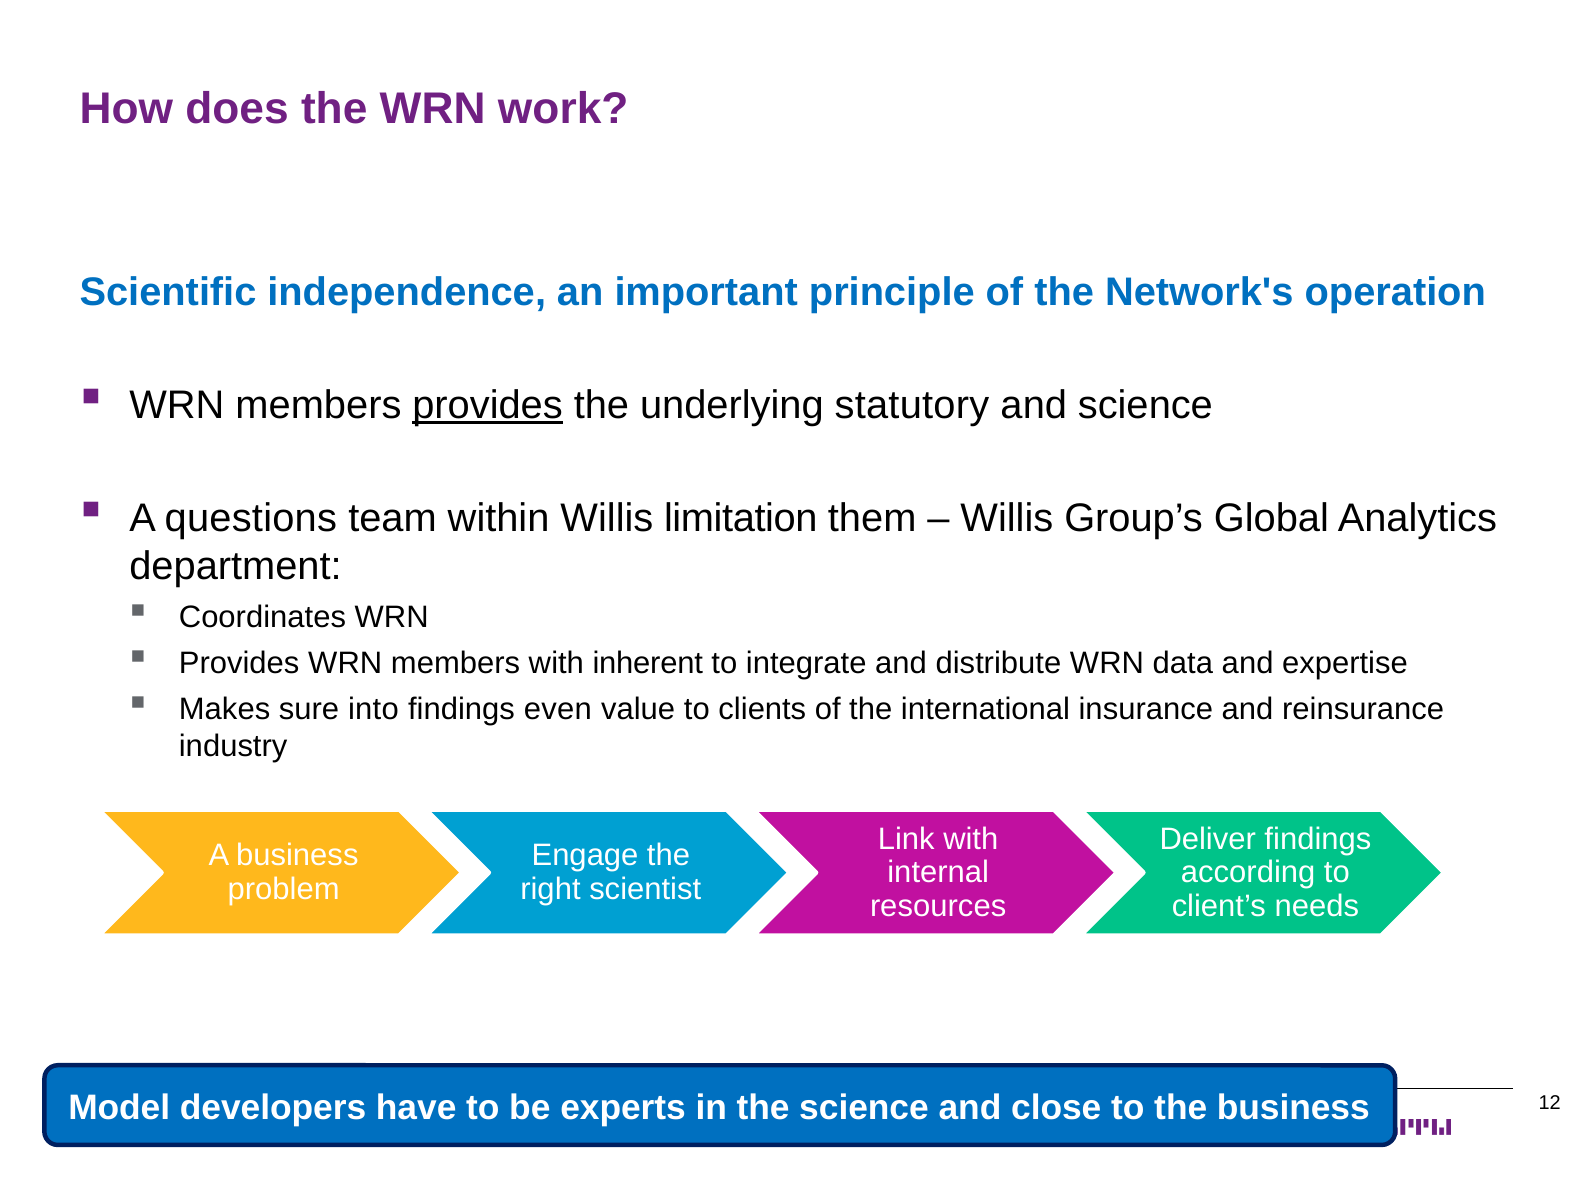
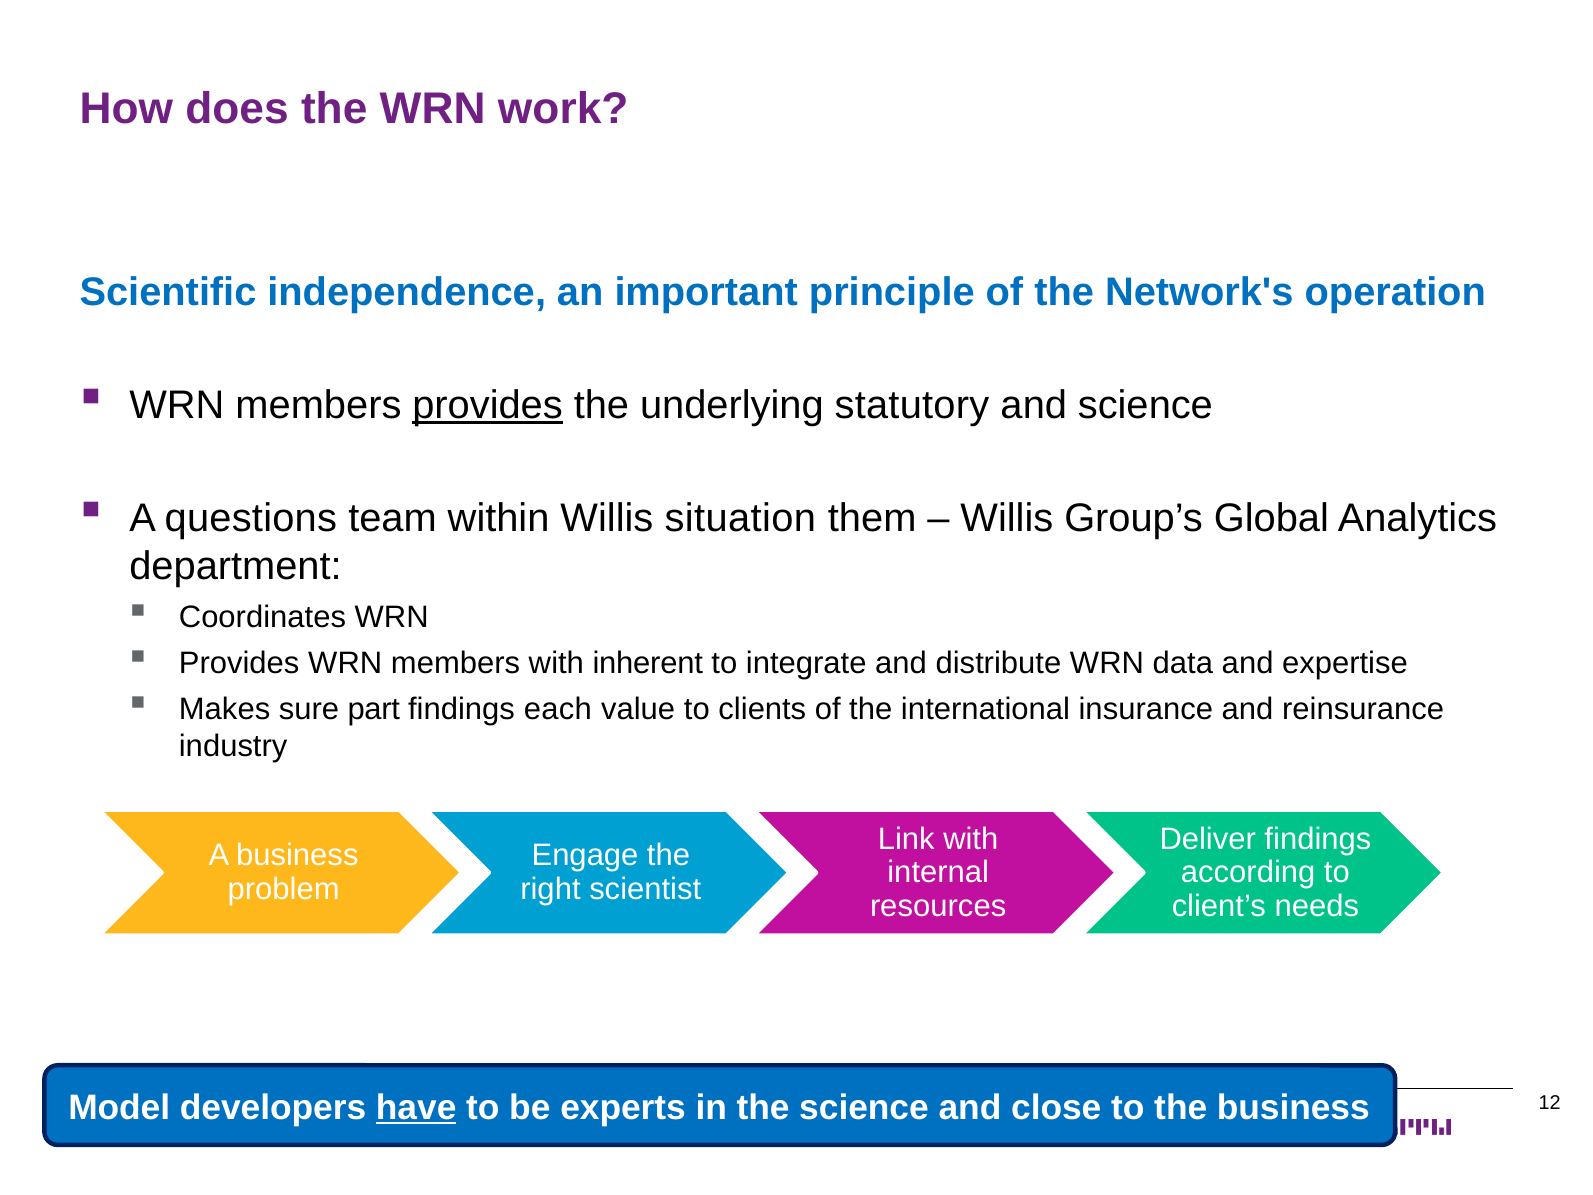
limitation: limitation -> situation
into: into -> part
even: even -> each
have underline: none -> present
